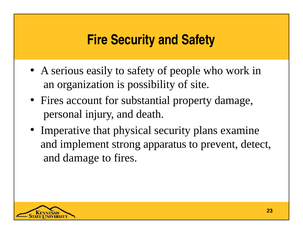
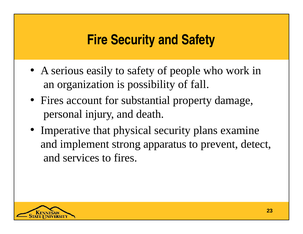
site: site -> fall
and damage: damage -> services
